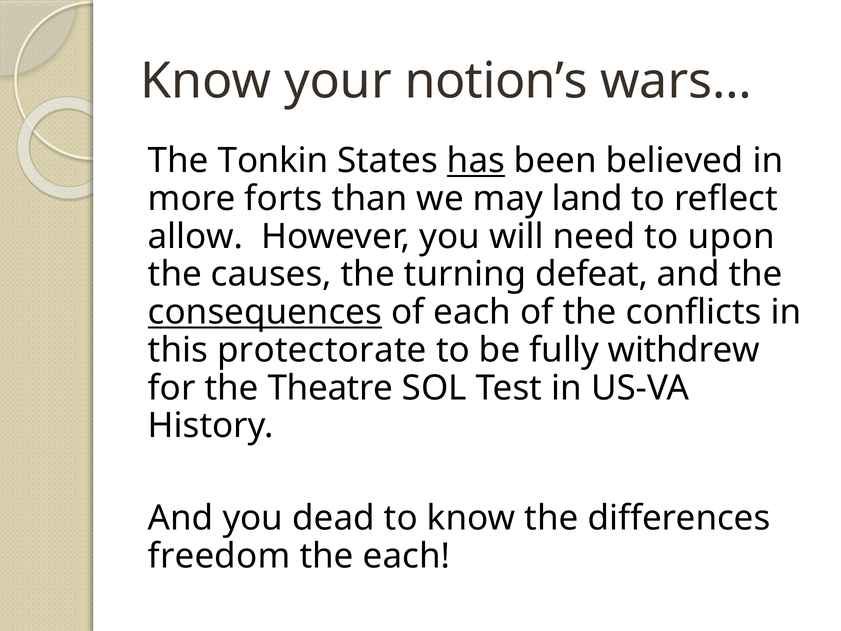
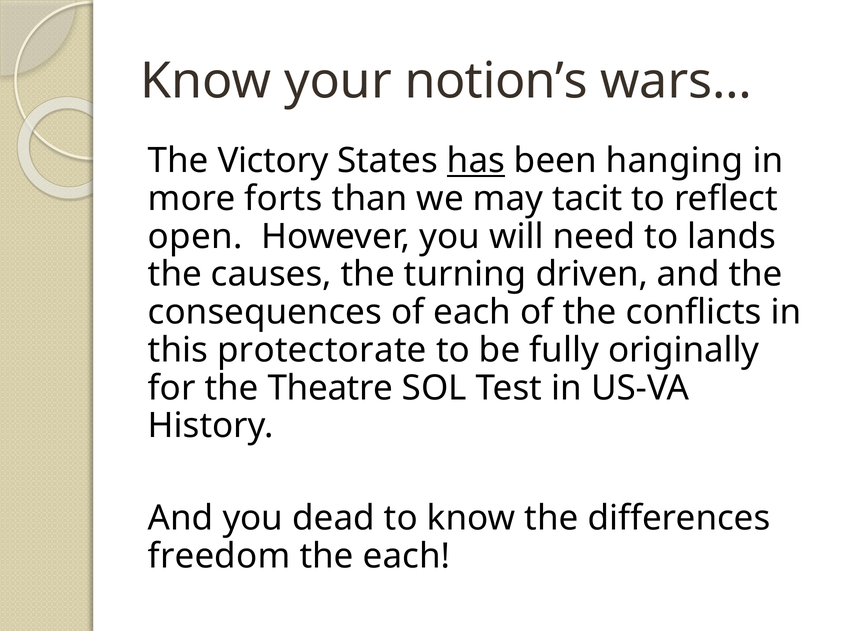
Tonkin: Tonkin -> Victory
believed: believed -> hanging
land: land -> tacit
allow: allow -> open
upon: upon -> lands
defeat: defeat -> driven
consequences underline: present -> none
withdrew: withdrew -> originally
